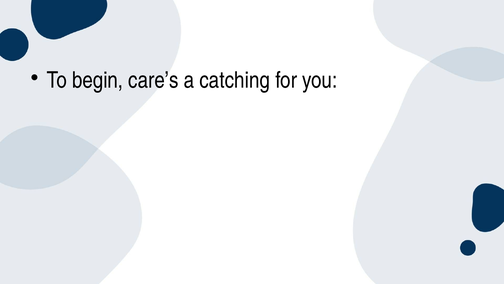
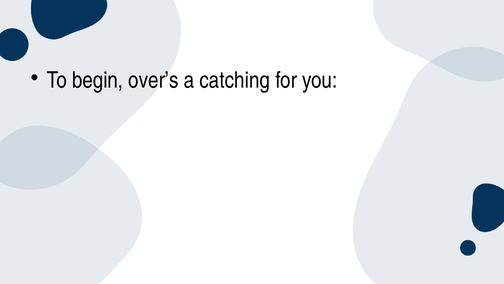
care’s: care’s -> over’s
